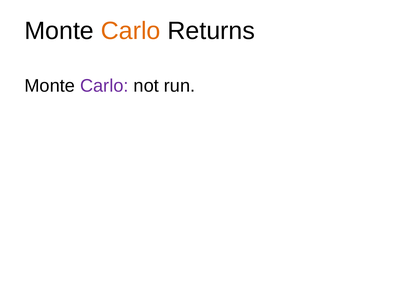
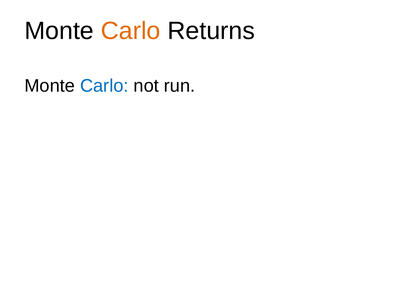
Carlo at (104, 86) colour: purple -> blue
